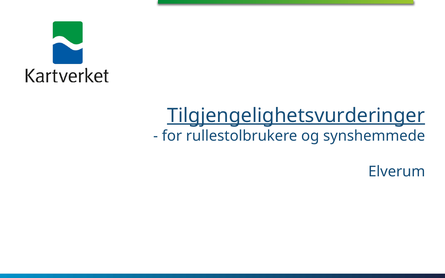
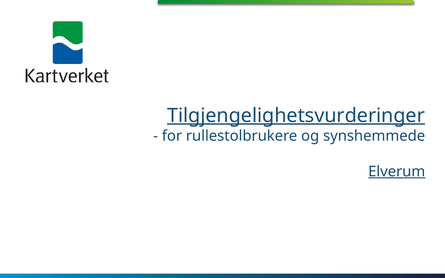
Elverum underline: none -> present
